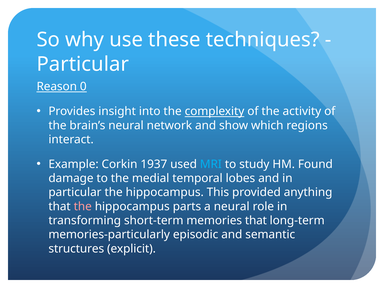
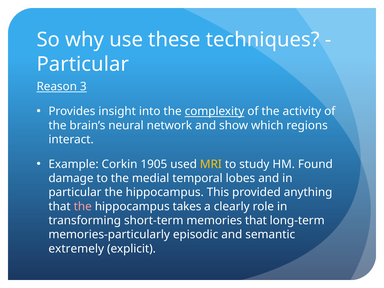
0: 0 -> 3
1937: 1937 -> 1905
MRI colour: light blue -> yellow
parts: parts -> takes
a neural: neural -> clearly
structures: structures -> extremely
